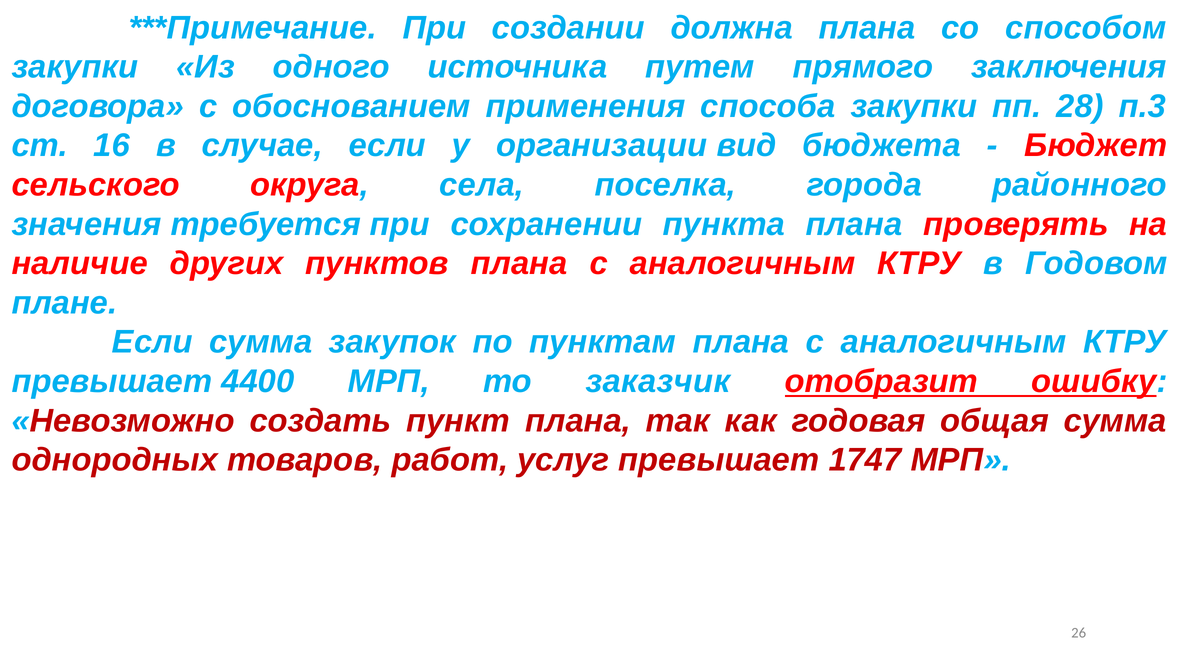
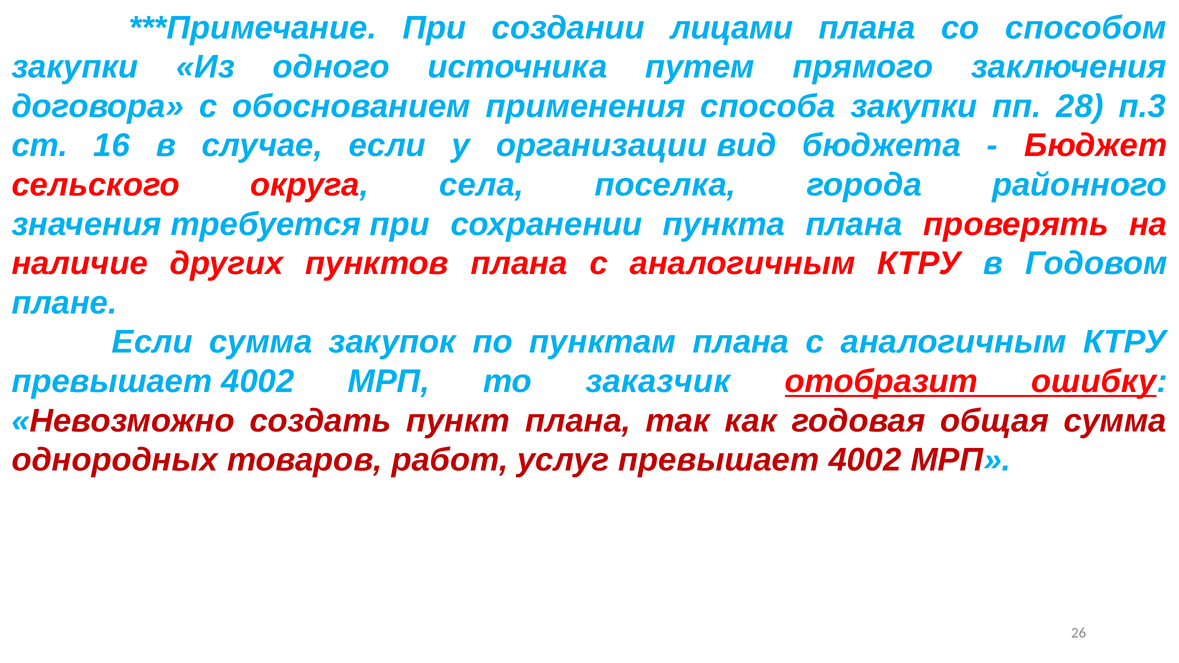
должна: должна -> лицами
4400 at (258, 382): 4400 -> 4002
услуг превышает 1747: 1747 -> 4002
